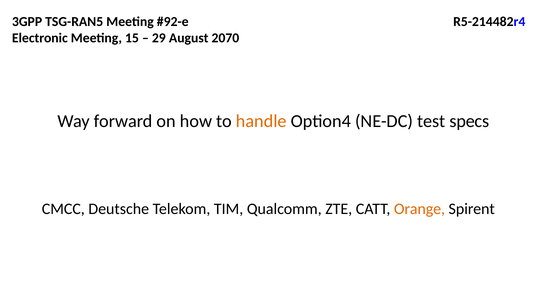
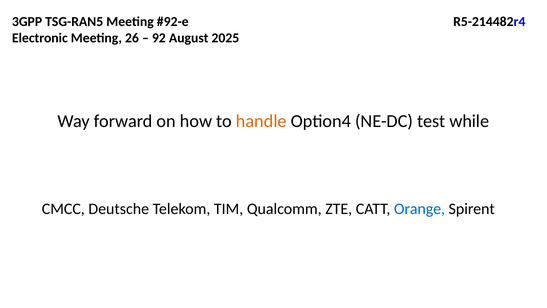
15: 15 -> 26
29: 29 -> 92
2070: 2070 -> 2025
specs: specs -> while
Orange colour: orange -> blue
